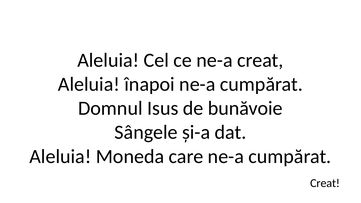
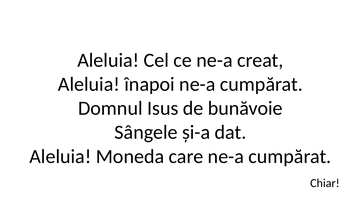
Creat at (325, 183): Creat -> Chiar
